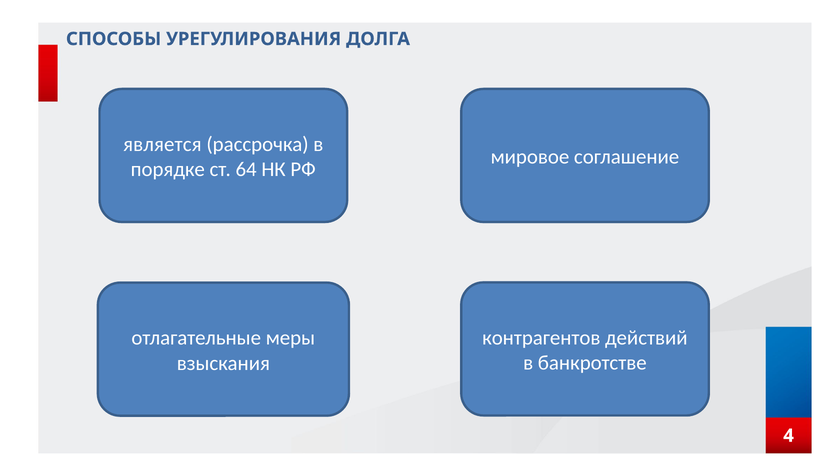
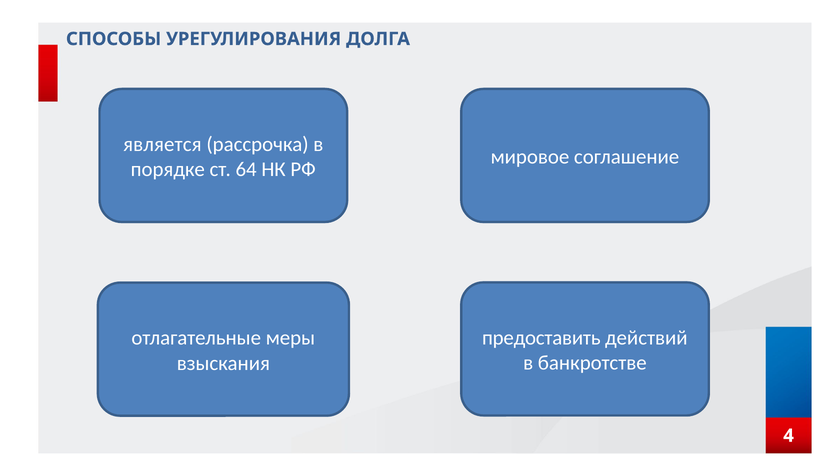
контрагентов: контрагентов -> предоставить
